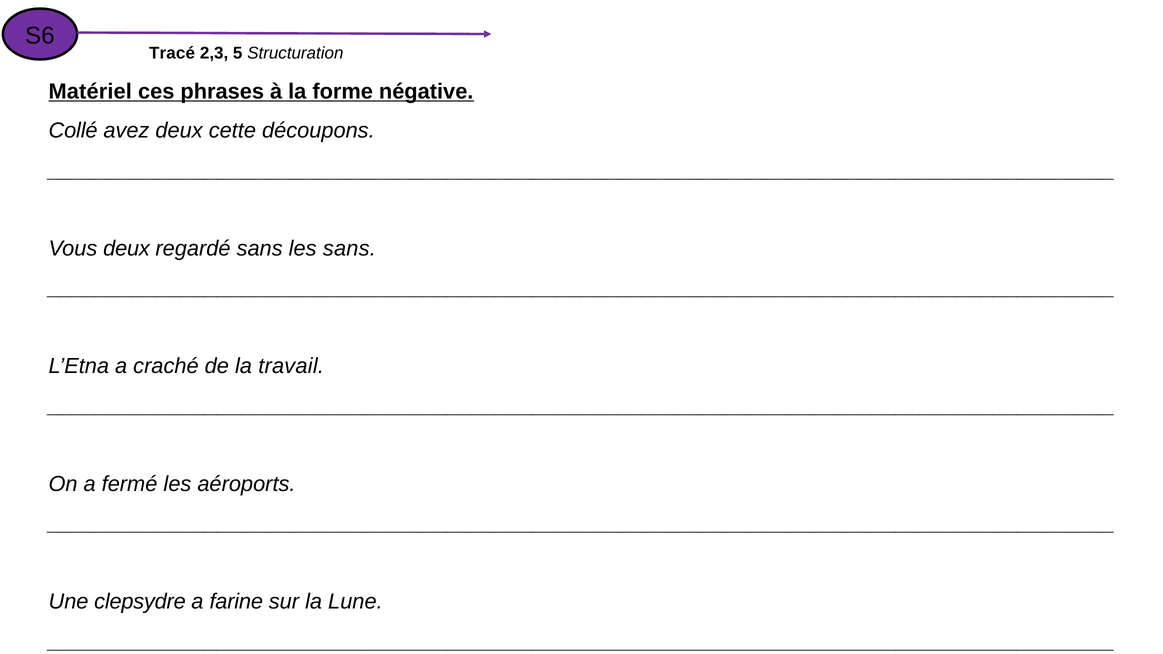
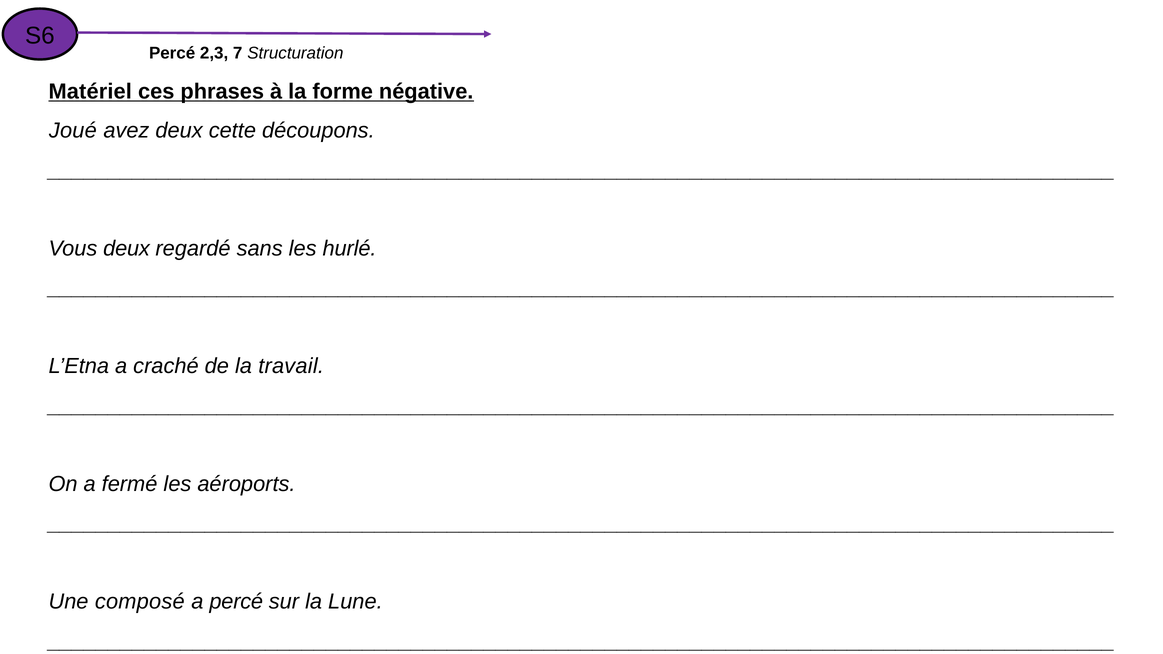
Tracé at (172, 53): Tracé -> Percé
5: 5 -> 7
Collé: Collé -> Joué
les sans: sans -> hurlé
clepsydre: clepsydre -> composé
a farine: farine -> percé
